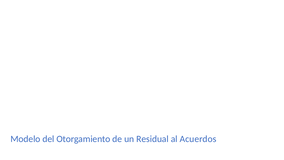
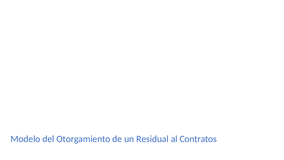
Acuerdos: Acuerdos -> Contratos
